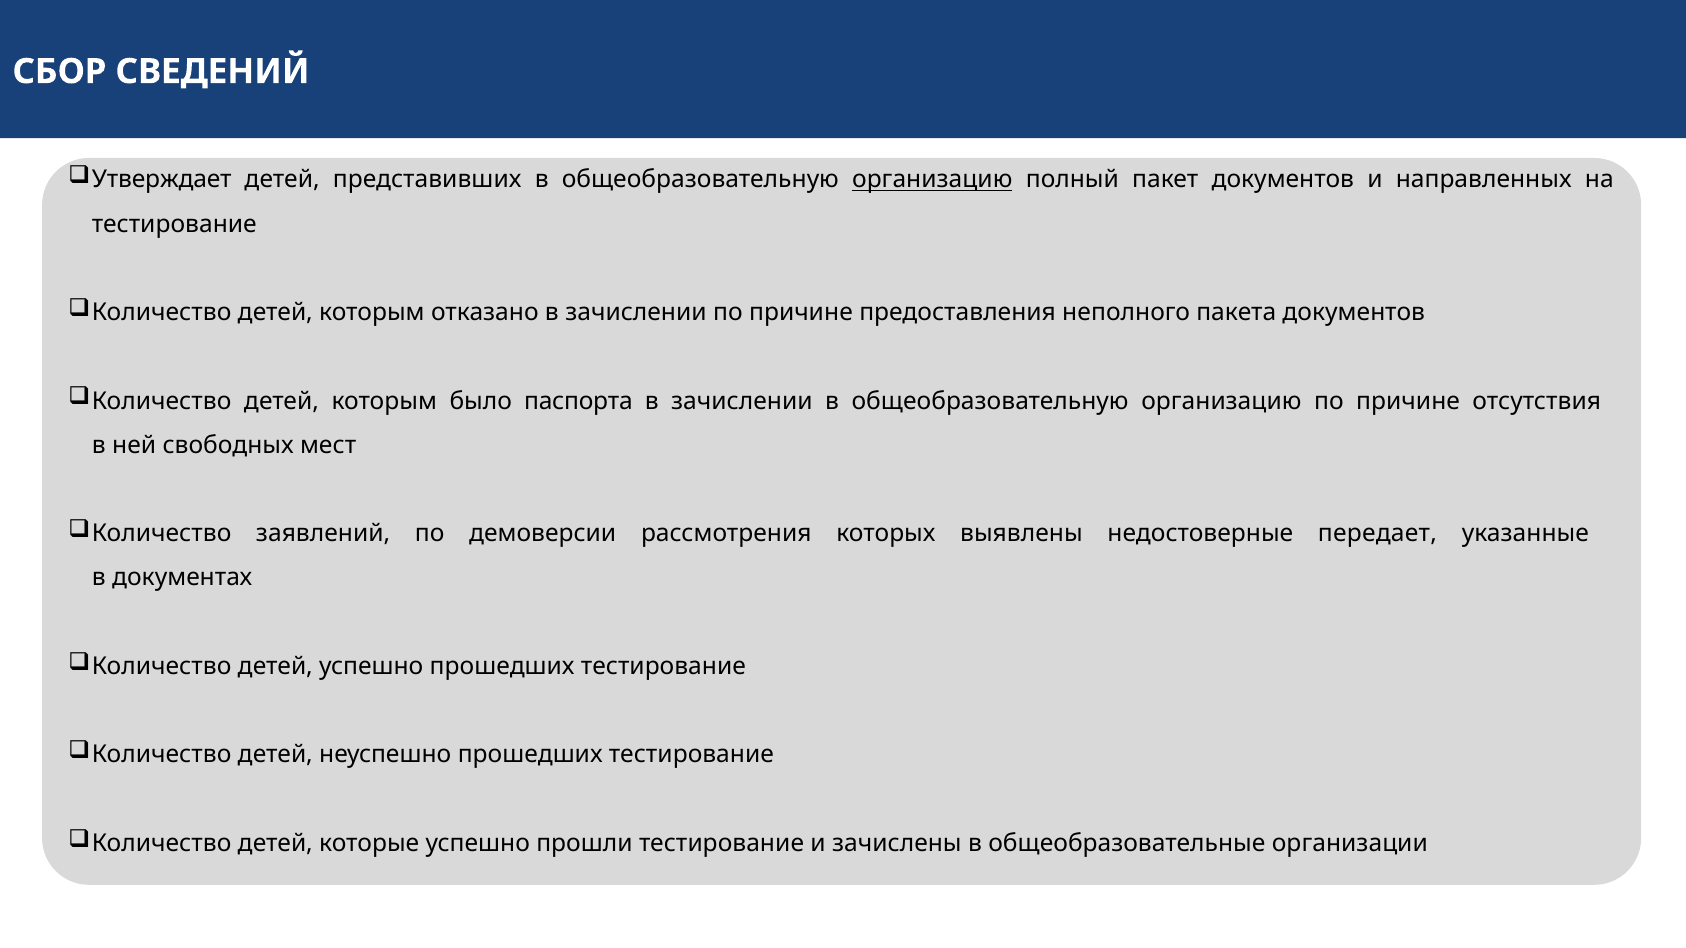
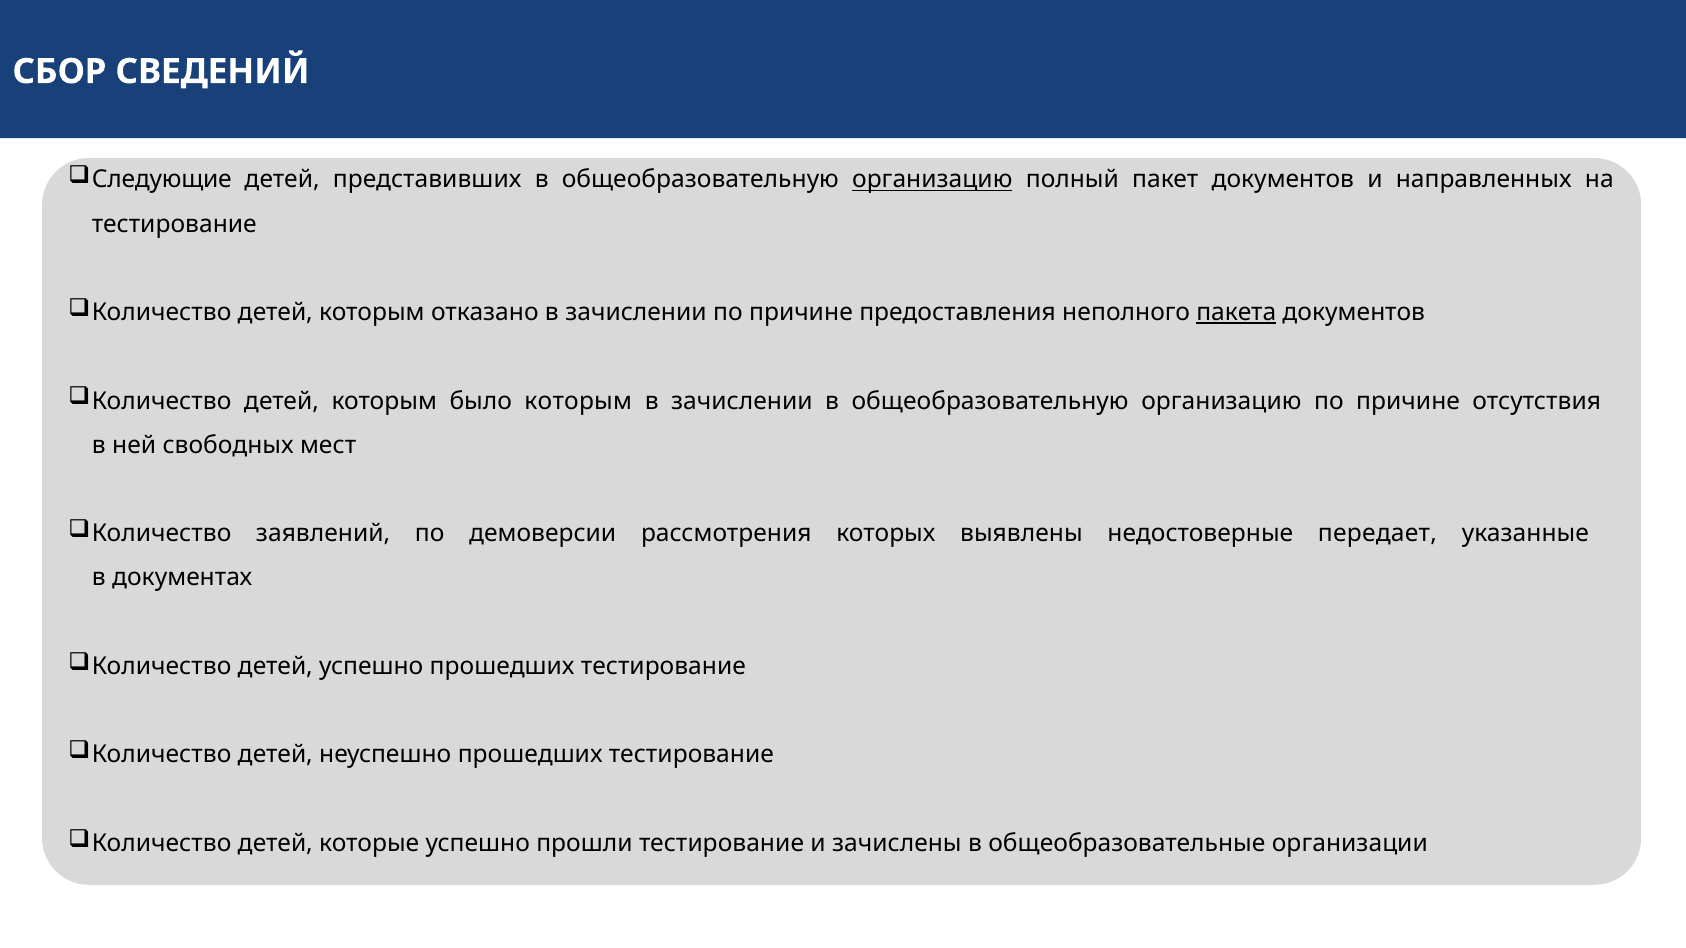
Утверждает: Утверждает -> Следующие
пакета underline: none -> present
было паспорта: паспорта -> которым
